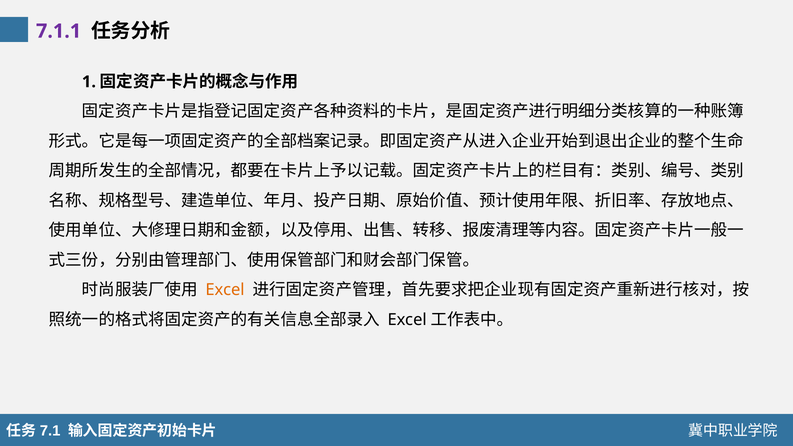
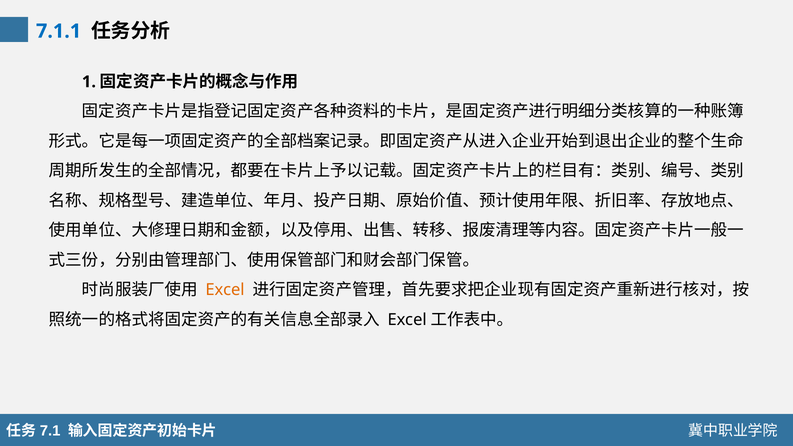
7.1.1 colour: purple -> blue
